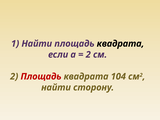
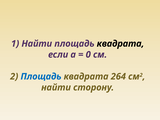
2 at (88, 55): 2 -> 0
Площадь at (41, 77) colour: red -> blue
104: 104 -> 264
